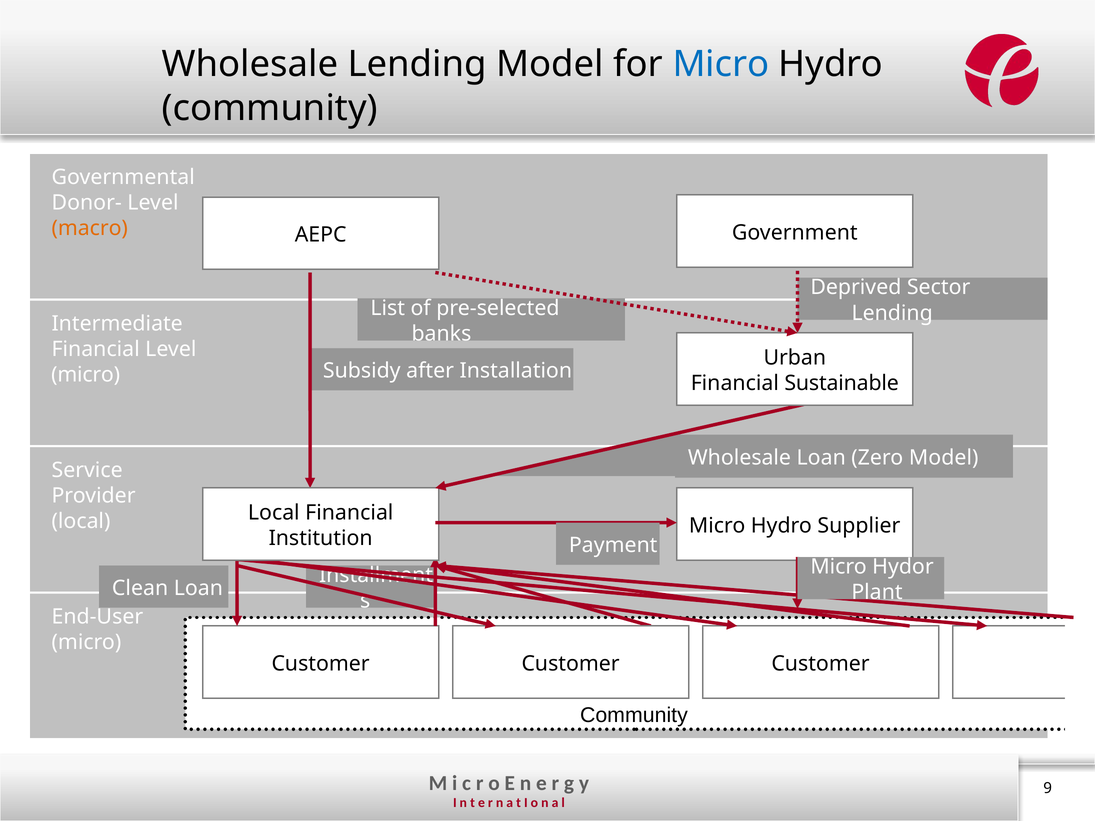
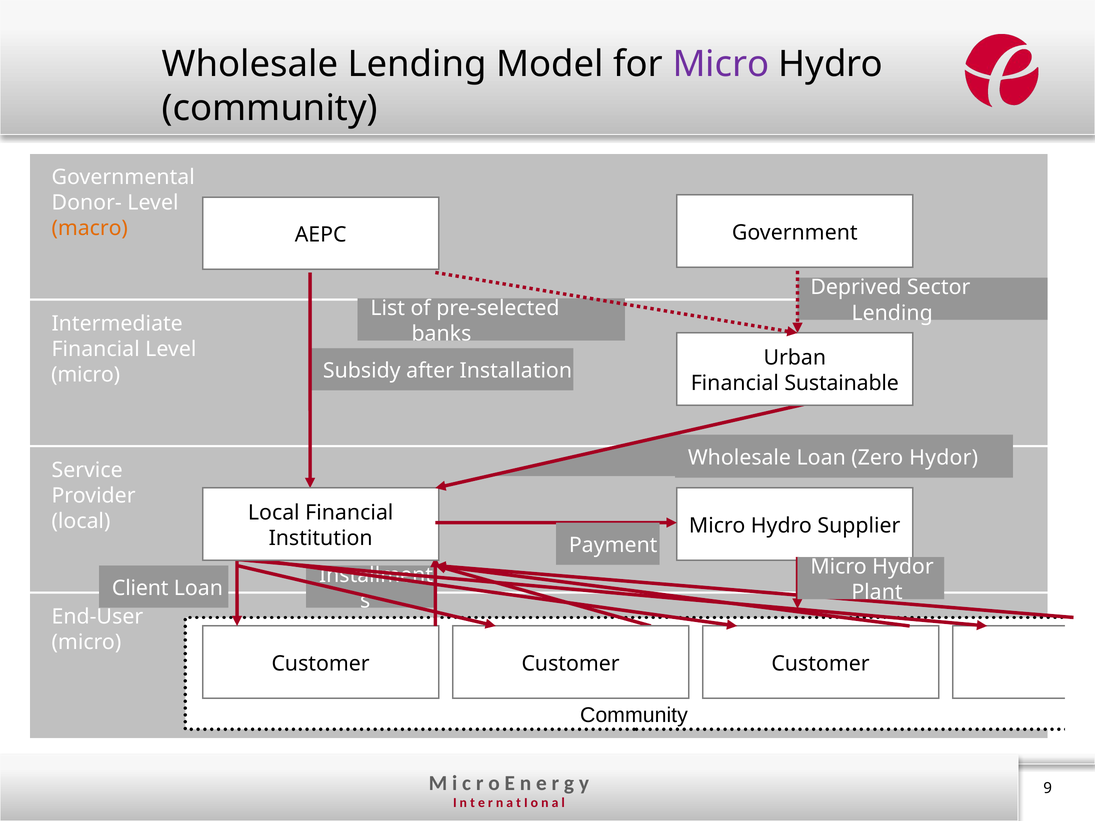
Micro at (721, 64) colour: blue -> purple
Zero Model: Model -> Hydor
Clean: Clean -> Client
